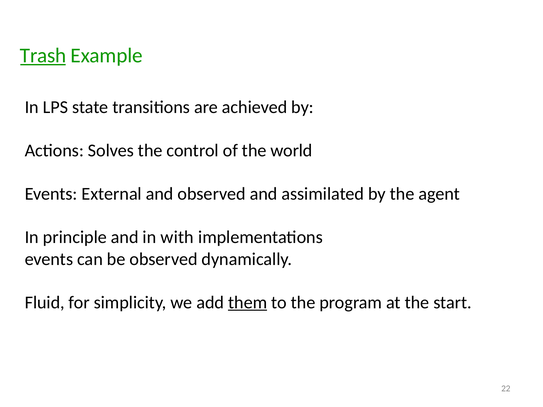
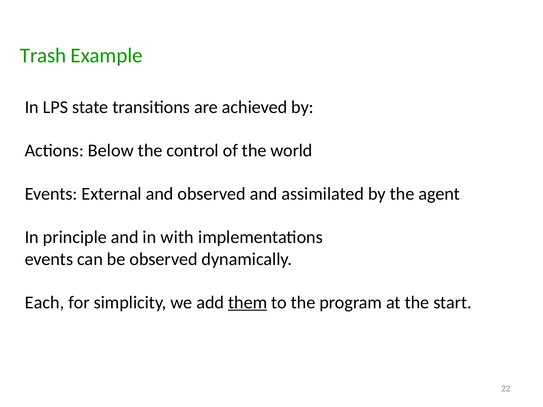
Trash underline: present -> none
Solves: Solves -> Below
Fluid: Fluid -> Each
